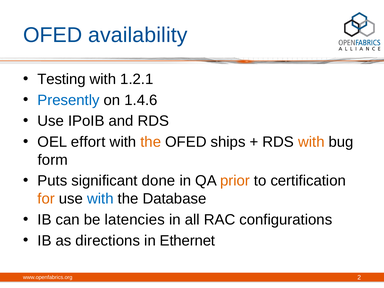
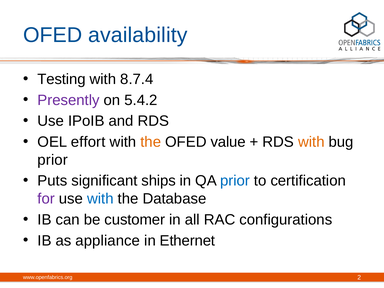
1.2.1: 1.2.1 -> 8.7.4
Presently colour: blue -> purple
1.4.6: 1.4.6 -> 5.4.2
ships: ships -> value
form at (53, 160): form -> prior
done: done -> ships
prior at (235, 181) colour: orange -> blue
for colour: orange -> purple
latencies: latencies -> customer
directions: directions -> appliance
